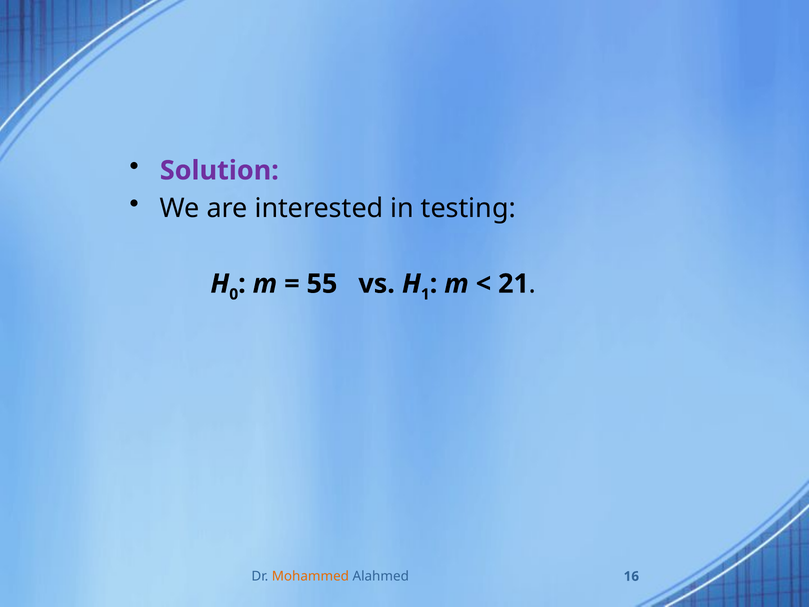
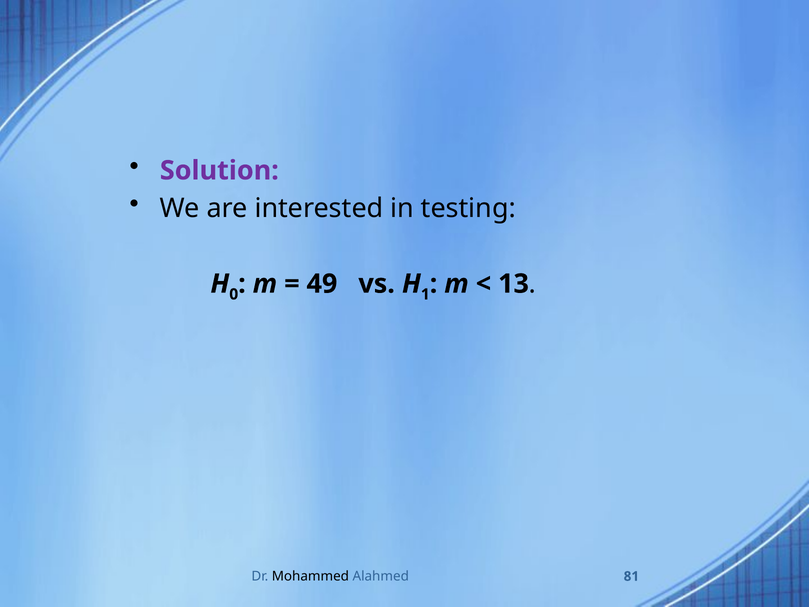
55: 55 -> 49
21: 21 -> 13
Mohammed colour: orange -> black
16: 16 -> 81
